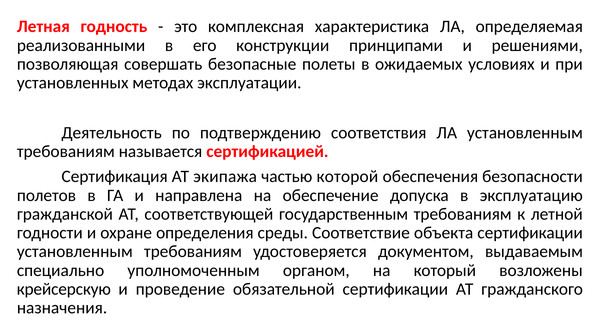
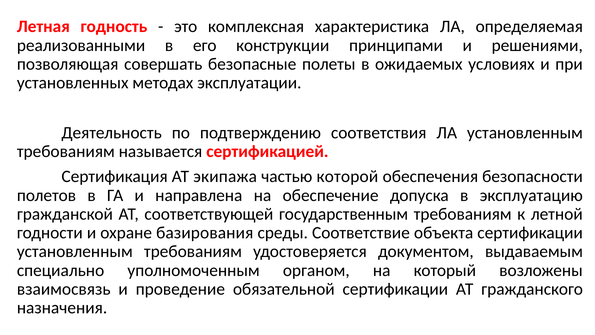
определения: определения -> базирования
крейсерскую: крейсерскую -> взаимосвязь
